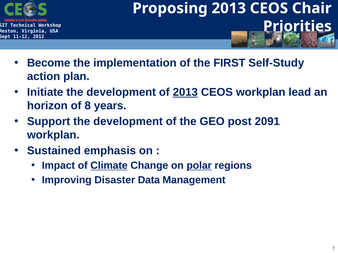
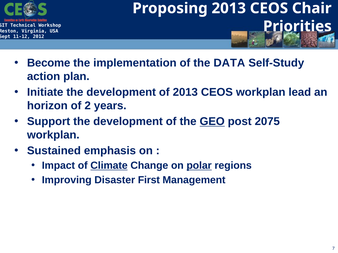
FIRST: FIRST -> DATA
2013 at (185, 92) underline: present -> none
8: 8 -> 2
GEO underline: none -> present
2091: 2091 -> 2075
Data: Data -> First
